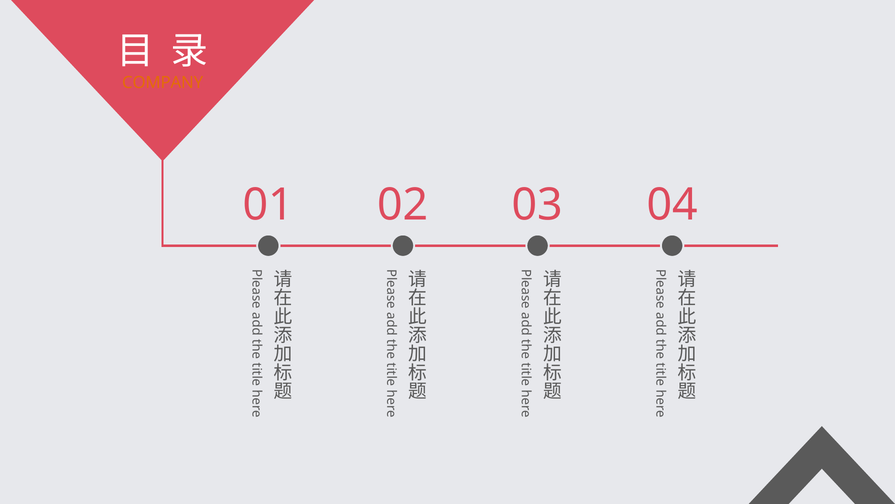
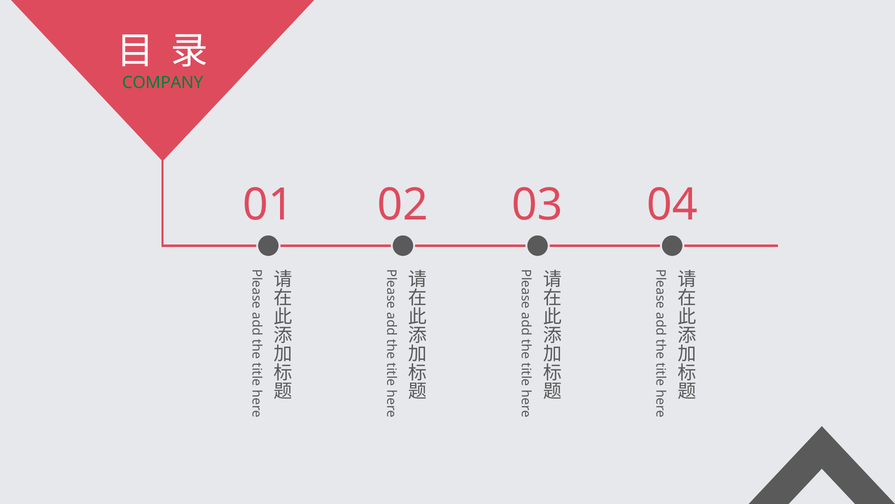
COMPANY colour: orange -> green
